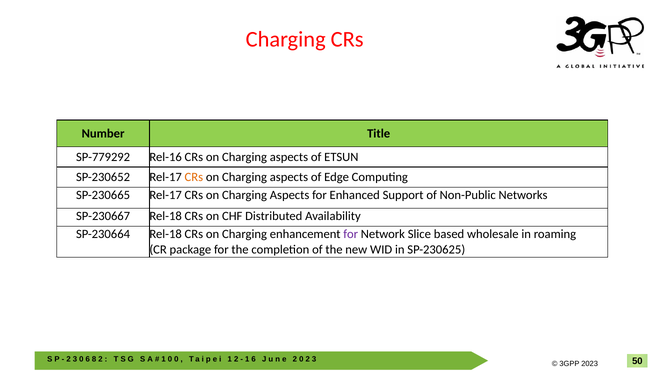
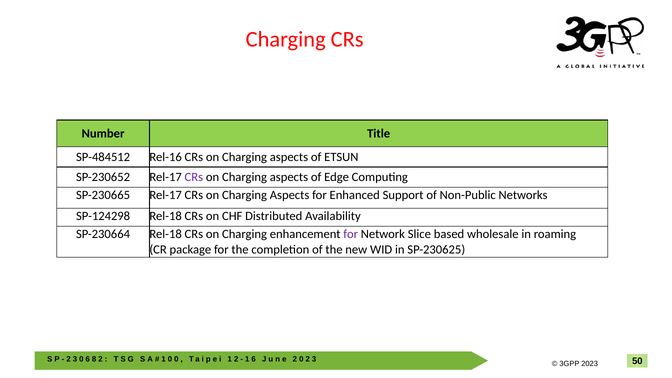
SP-779292: SP-779292 -> SP-484512
CRs at (194, 177) colour: orange -> purple
SP-230667: SP-230667 -> SP-124298
